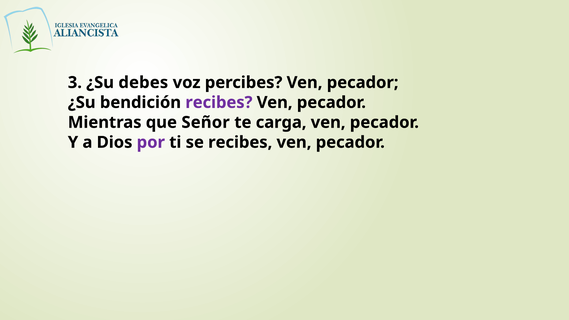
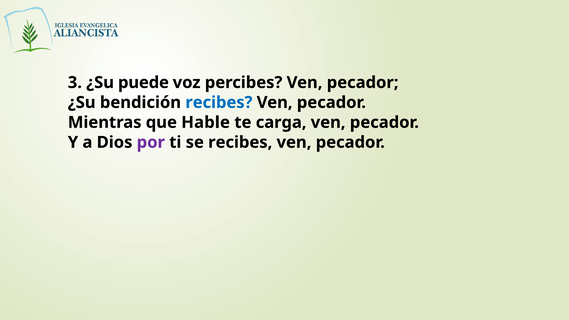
debes: debes -> puede
recibes at (219, 102) colour: purple -> blue
Señor: Señor -> Hable
